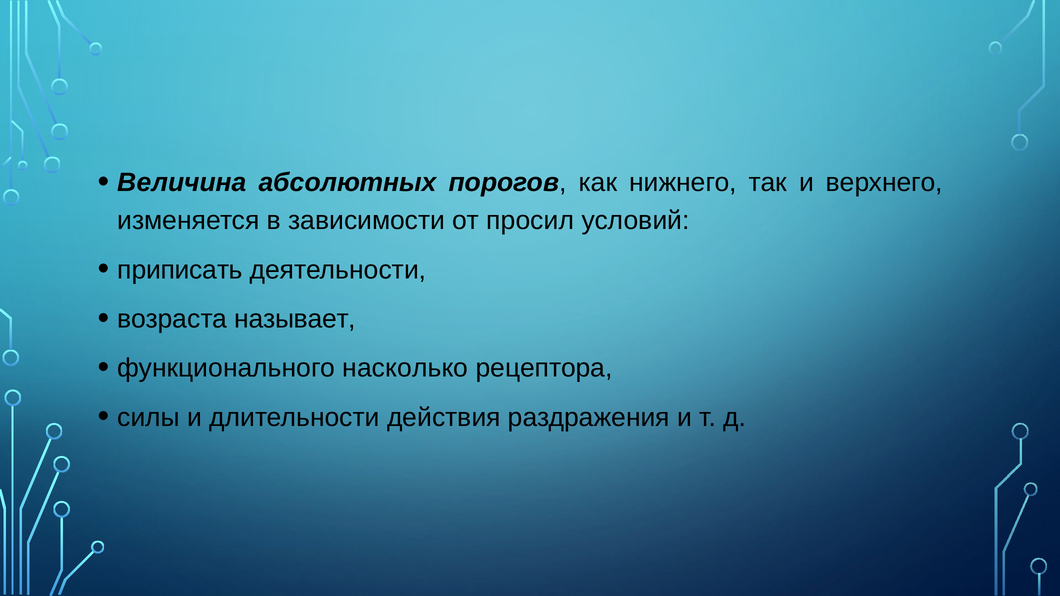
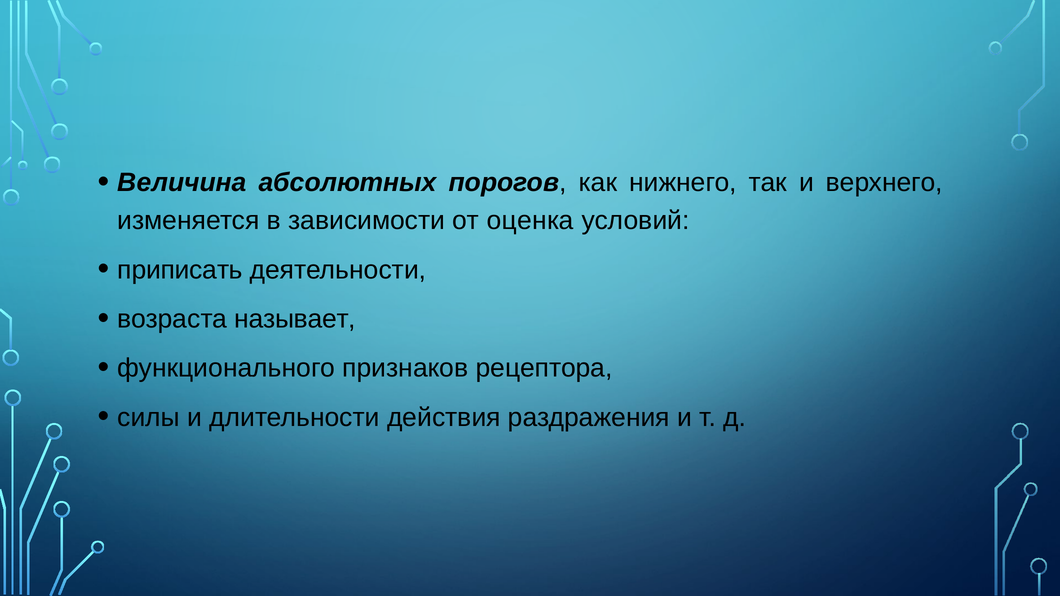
просил: просил -> оценка
насколько: насколько -> признаков
